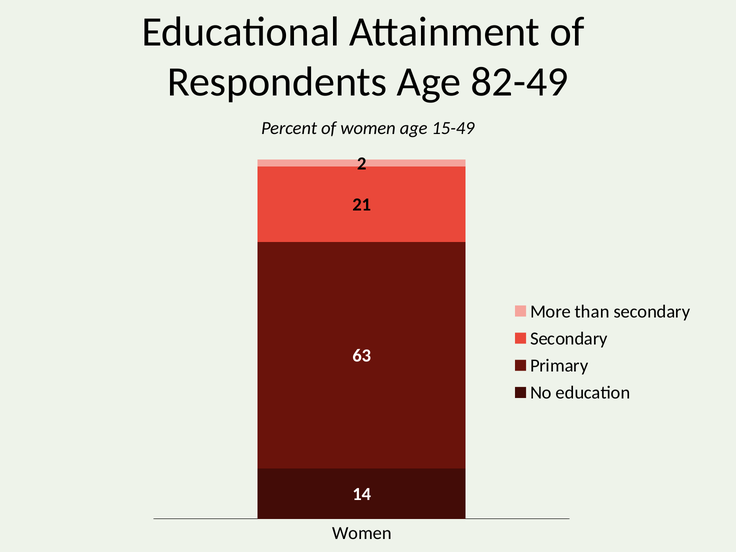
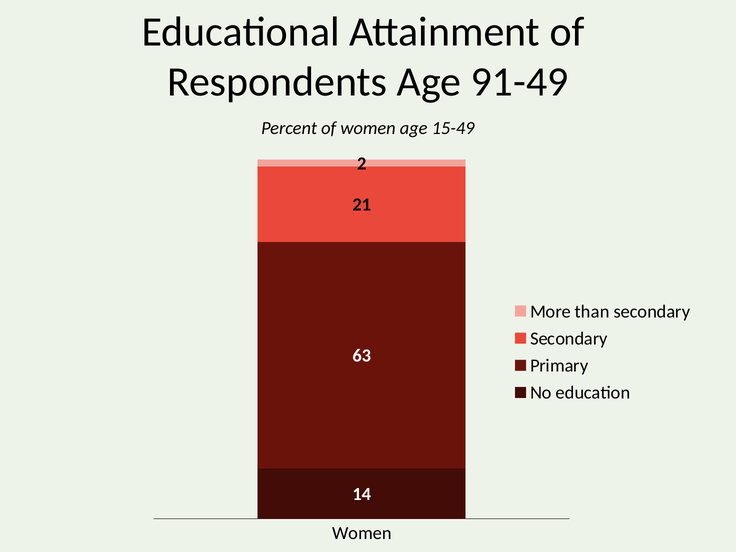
82-49: 82-49 -> 91-49
